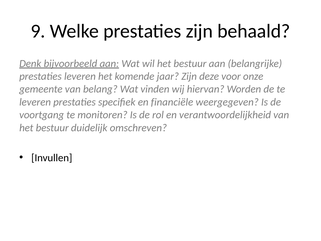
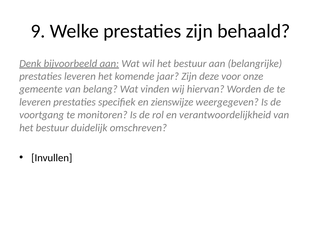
financiële: financiële -> zienswijze
